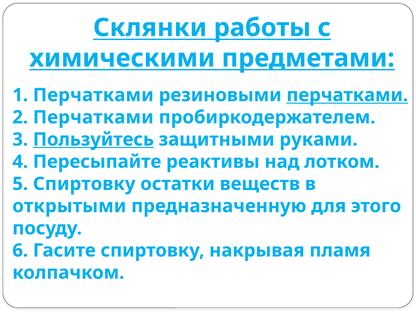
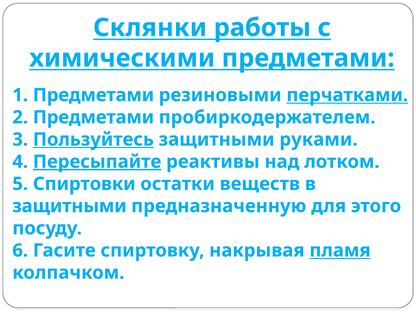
1 Перчатками: Перчатками -> Предметами
2 Перчатками: Перчатками -> Предметами
Пересыпайте underline: none -> present
5 Спиртовку: Спиртовку -> Спиртовки
открытыми at (69, 206): открытыми -> защитными
пламя underline: none -> present
